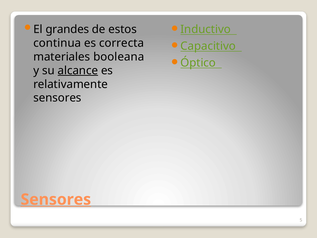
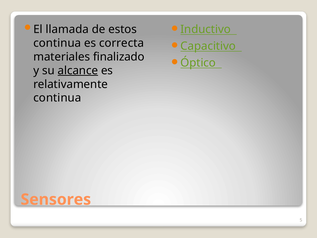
grandes: grandes -> llamada
booleana: booleana -> finalizado
sensores at (57, 98): sensores -> continua
Sensores at (56, 199) underline: present -> none
